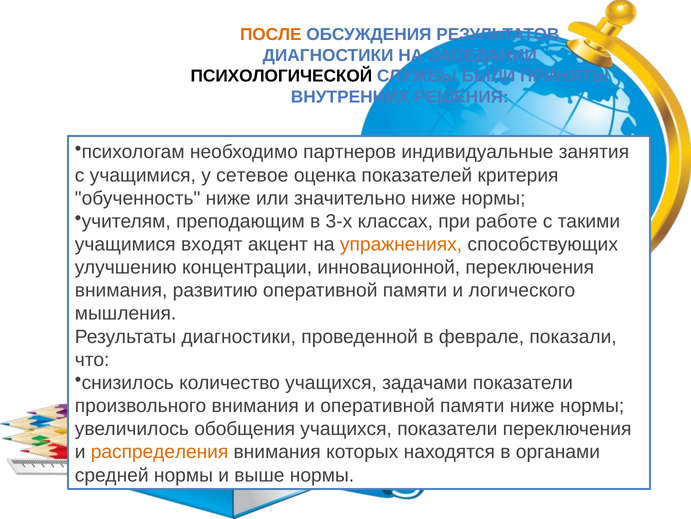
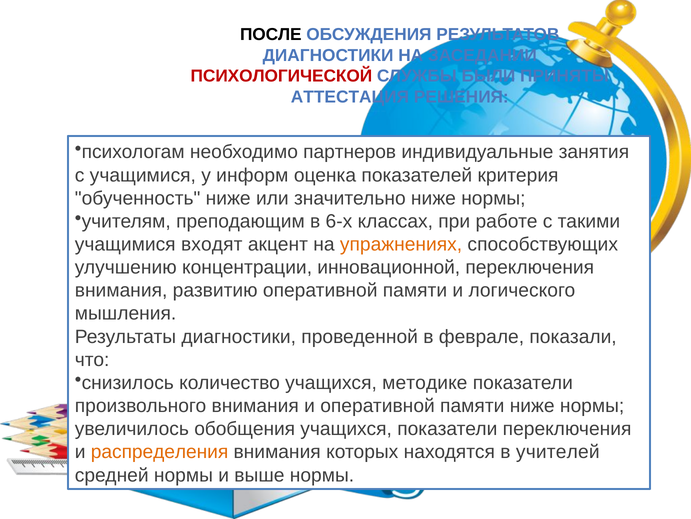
ПОСЛЕ colour: orange -> black
ПСИХОЛОГИЧЕСКОЙ colour: black -> red
ВНУТРЕННИХ: ВНУТРЕННИХ -> АТТЕСТАЦИЯ
сетевое: сетевое -> информ
3-х: 3-х -> 6-х
задачами: задачами -> методике
органами: органами -> учителей
